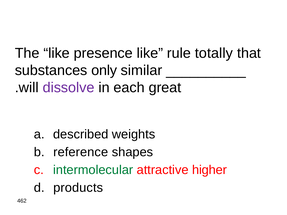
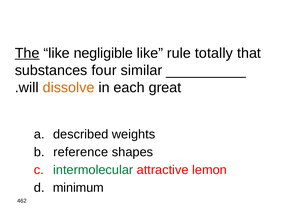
The underline: none -> present
presence: presence -> negligible
only: only -> four
dissolve colour: purple -> orange
higher: higher -> lemon
products: products -> minimum
